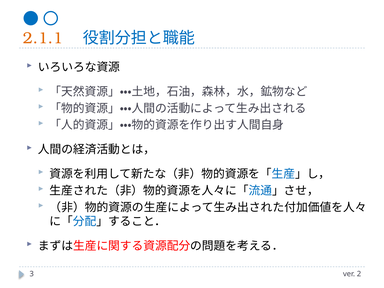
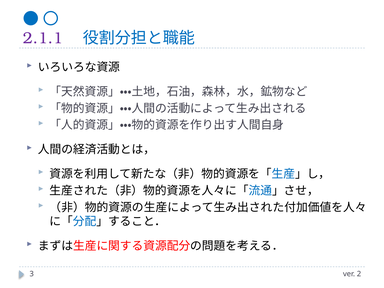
2.1.1 colour: orange -> purple
